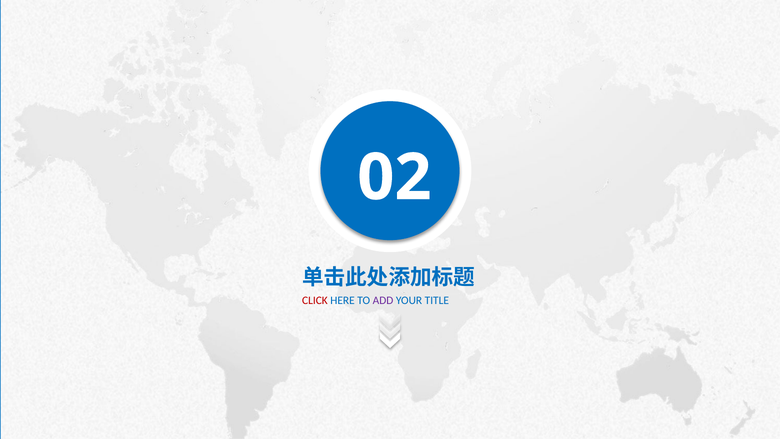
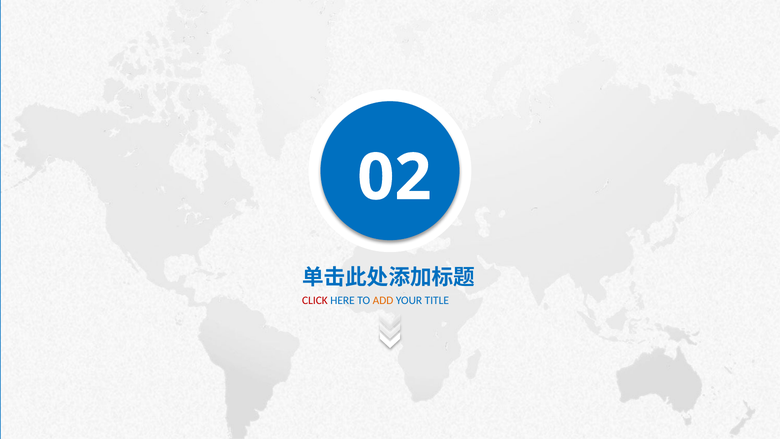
ADD colour: purple -> orange
